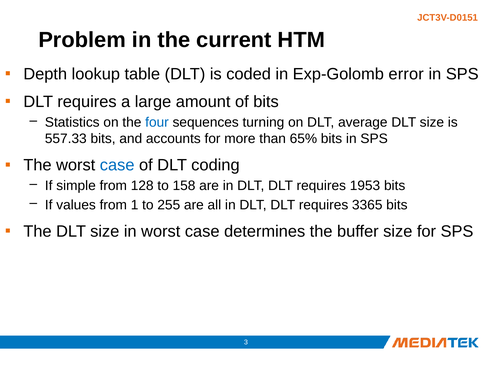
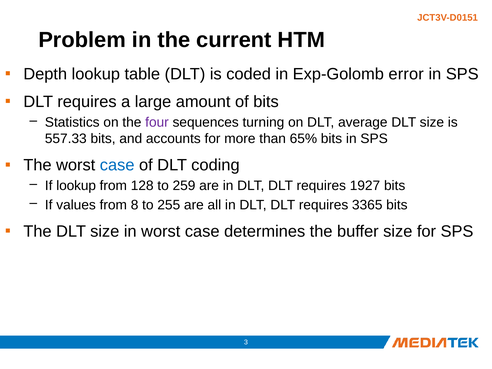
four colour: blue -> purple
If simple: simple -> lookup
158: 158 -> 259
1953: 1953 -> 1927
1: 1 -> 8
